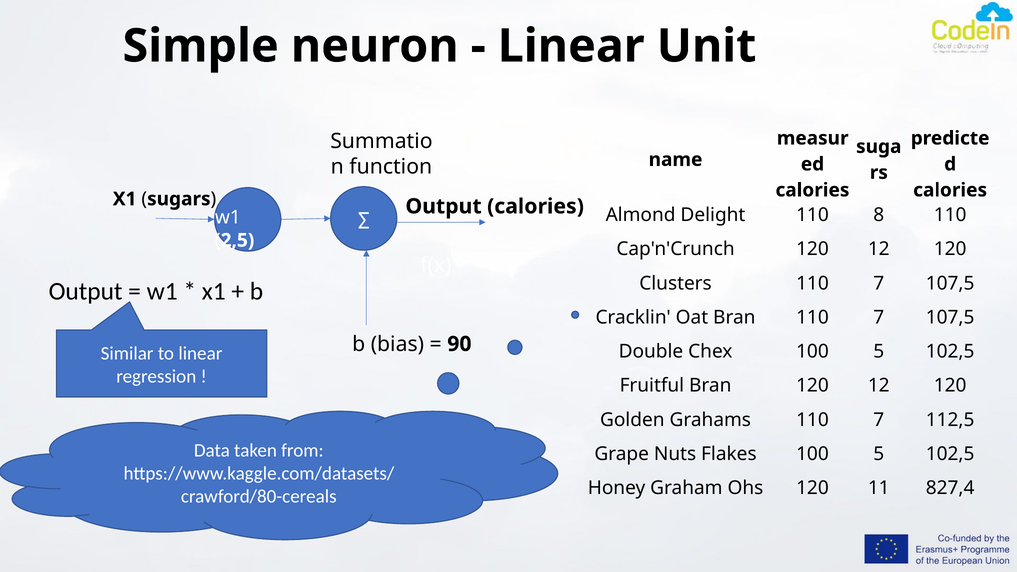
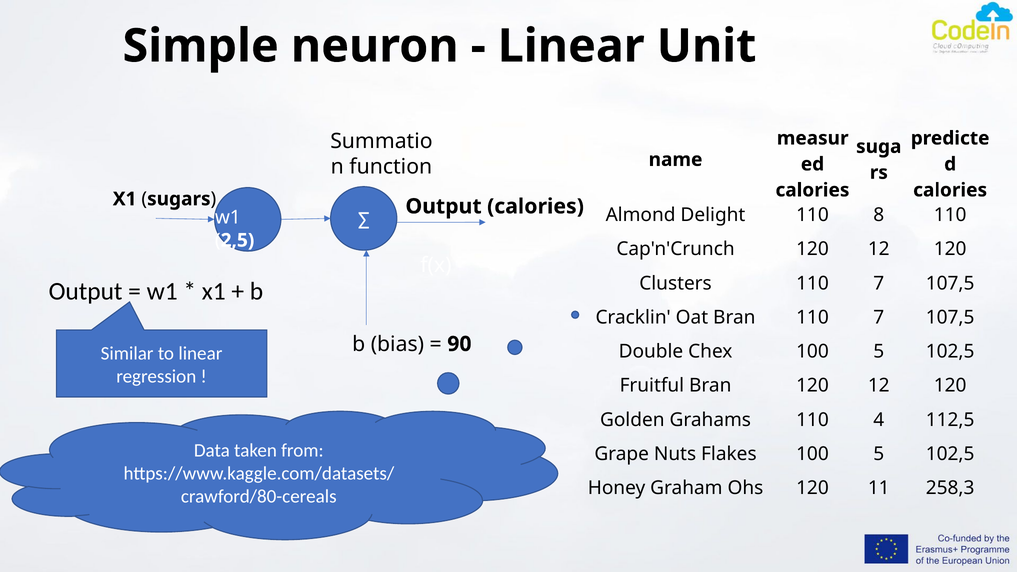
Grahams 110 7: 7 -> 4
827,4: 827,4 -> 258,3
